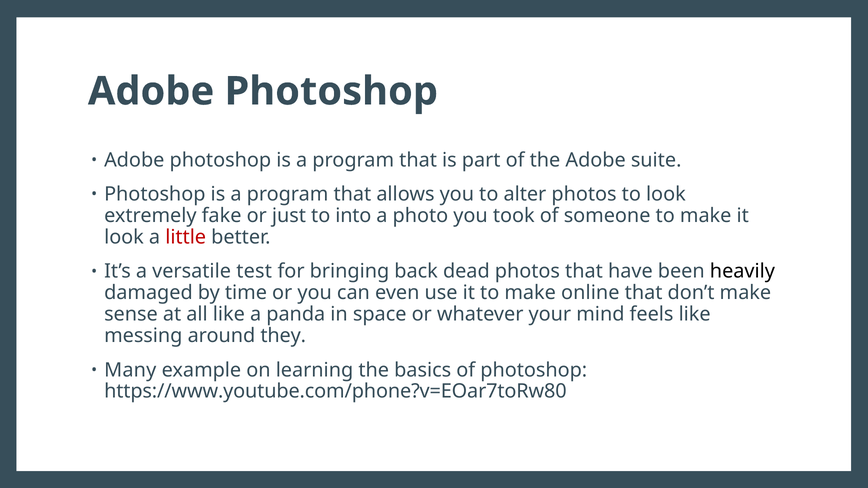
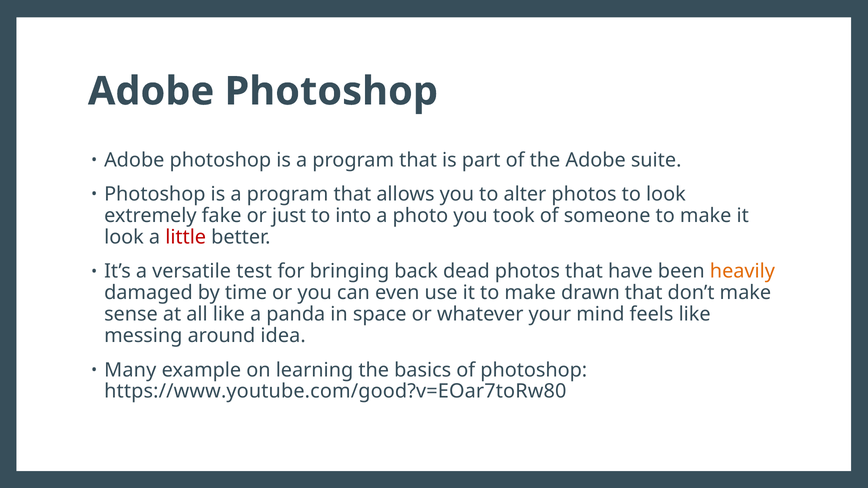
heavily colour: black -> orange
online: online -> drawn
they: they -> idea
https://www.youtube.com/phone?v=EOar7toRw80: https://www.youtube.com/phone?v=EOar7toRw80 -> https://www.youtube.com/good?v=EOar7toRw80
